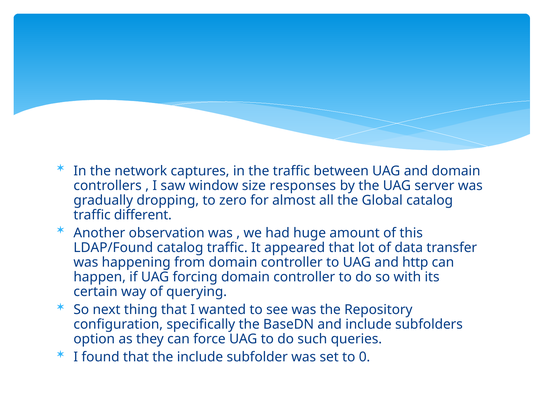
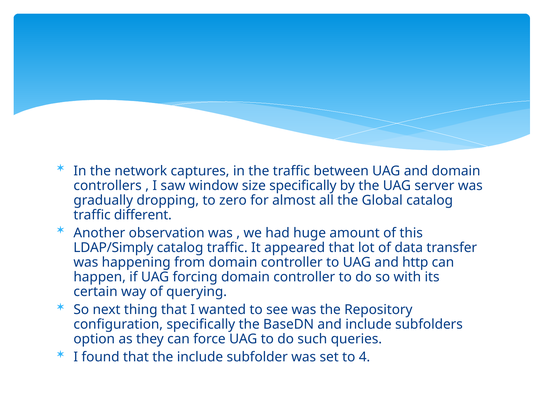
size responses: responses -> specifically
LDAP/Found: LDAP/Found -> LDAP/Simply
0: 0 -> 4
